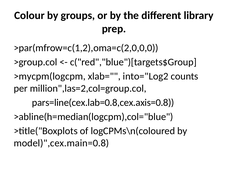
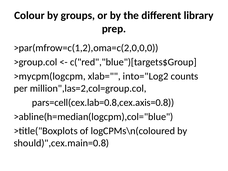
pars=line(cex.lab=0.8,cex.axis=0.8: pars=line(cex.lab=0.8,cex.axis=0.8 -> pars=cell(cex.lab=0.8,cex.axis=0.8
model)",cex.main=0.8: model)",cex.main=0.8 -> should)",cex.main=0.8
